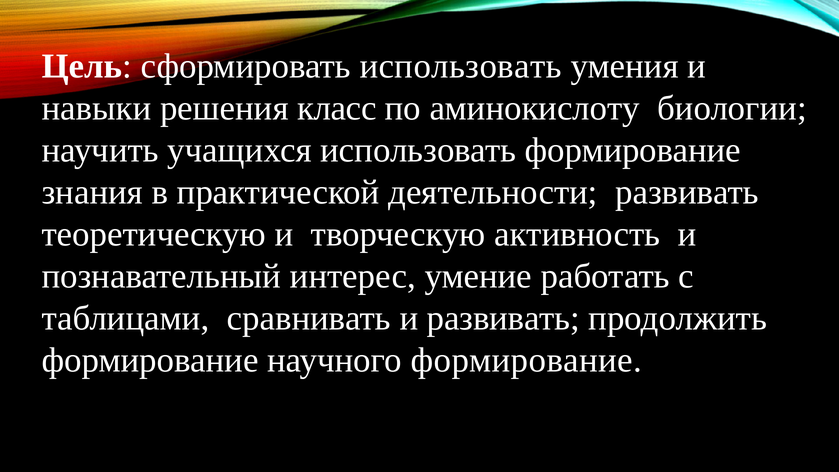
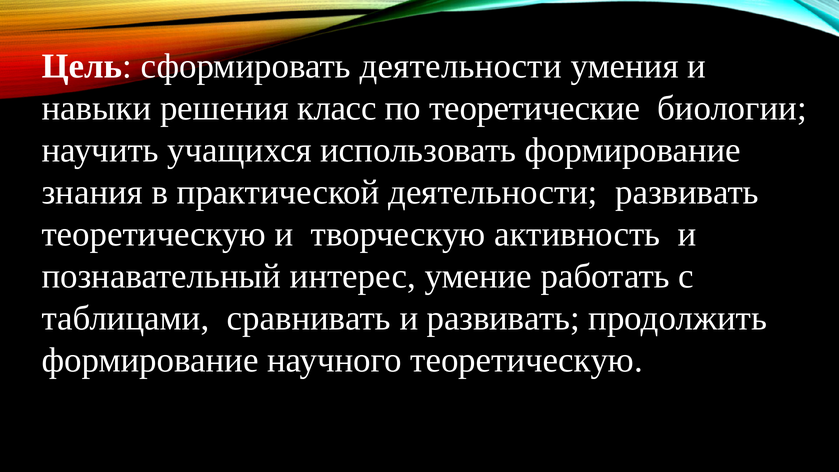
сформировать использовать: использовать -> деятельности
аминокислоту: аминокислоту -> теоретические
научного формирование: формирование -> теоретическую
